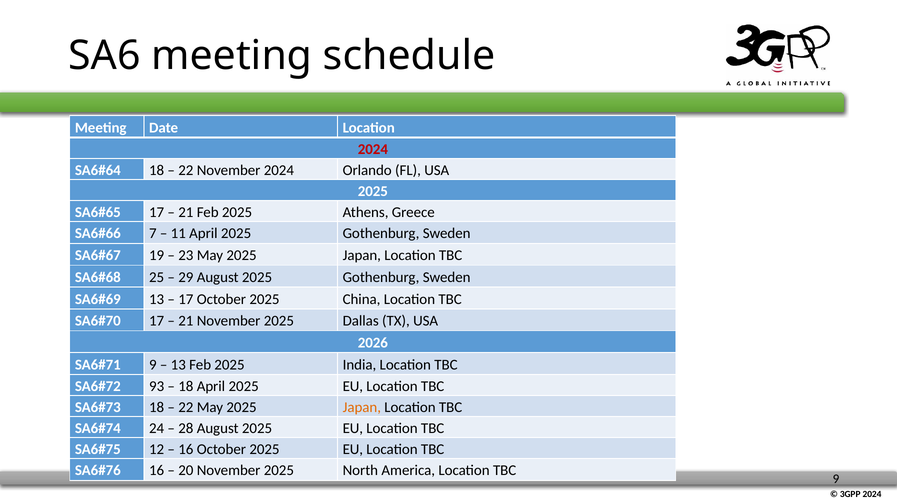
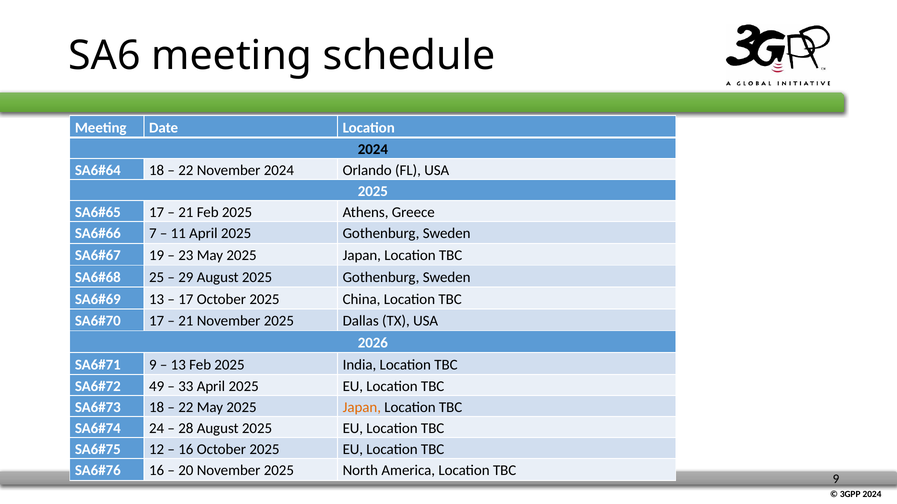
2024 at (373, 150) colour: red -> black
93: 93 -> 49
18 at (186, 387): 18 -> 33
